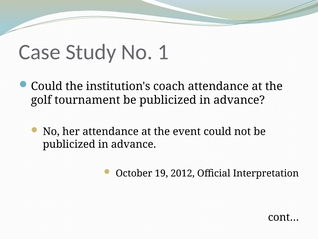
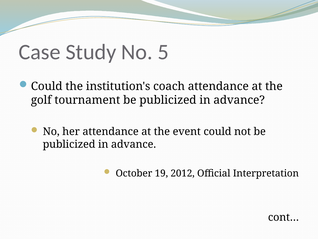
1: 1 -> 5
